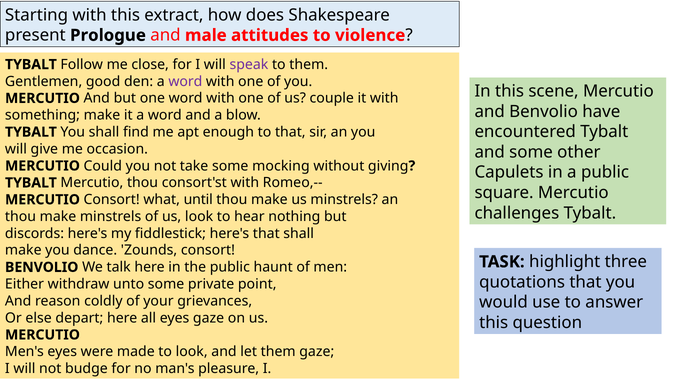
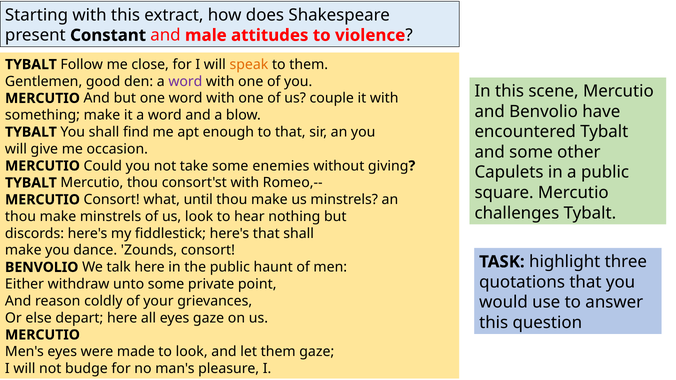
Prologue: Prologue -> Constant
speak colour: purple -> orange
mocking: mocking -> enemies
